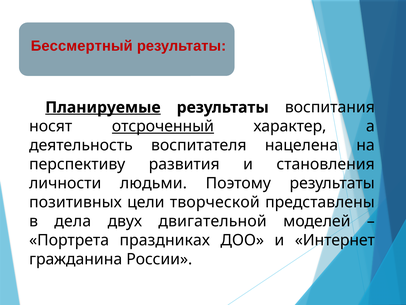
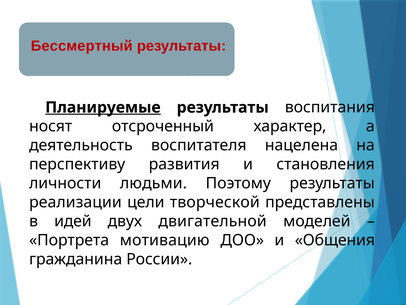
отсроченный underline: present -> none
позитивных: позитивных -> реализации
дела: дела -> идей
праздниках: праздниках -> мотивацию
Интернет: Интернет -> Общения
